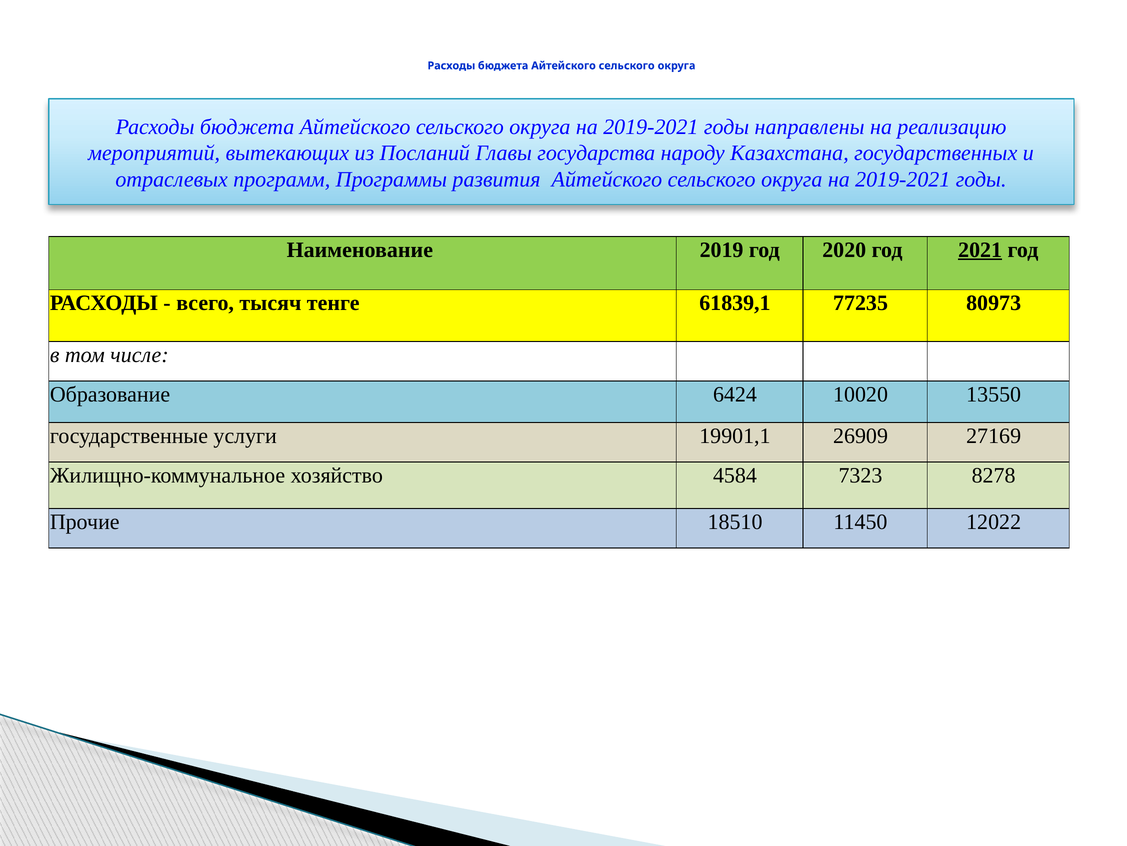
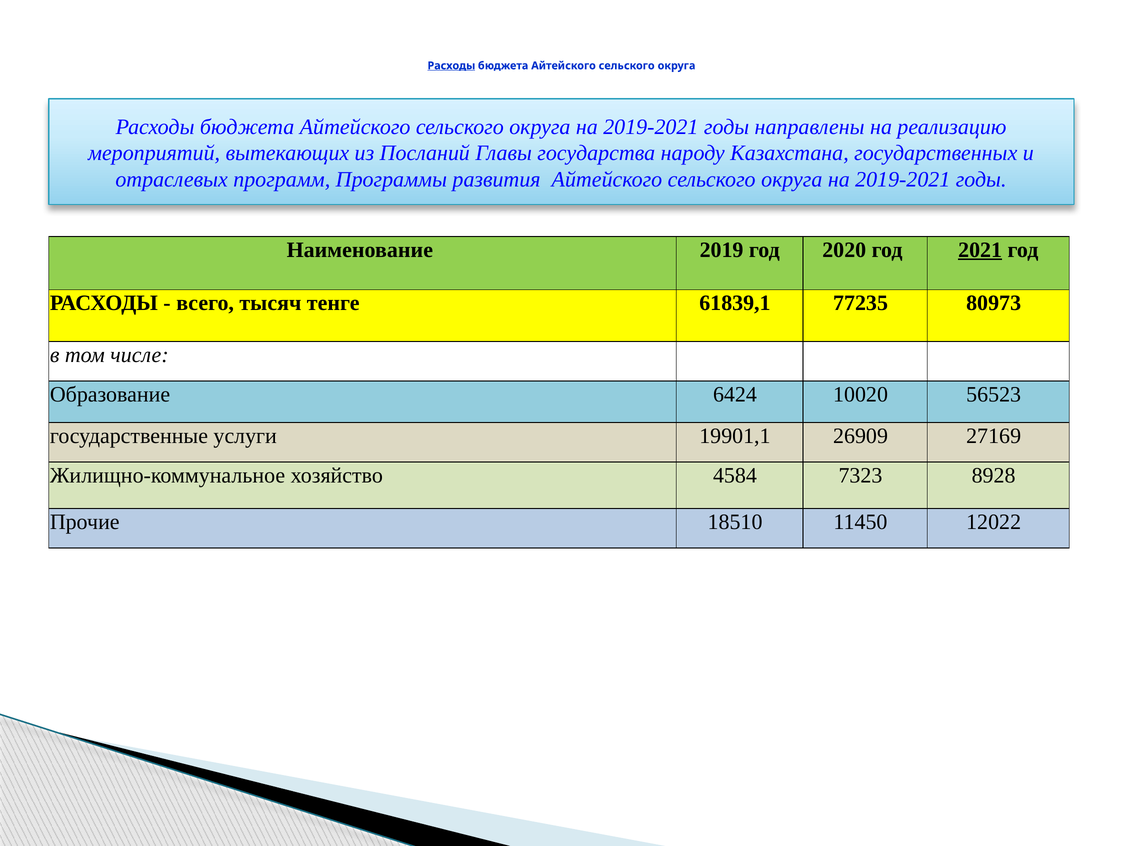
Расходы at (451, 66) underline: none -> present
13550: 13550 -> 56523
8278: 8278 -> 8928
